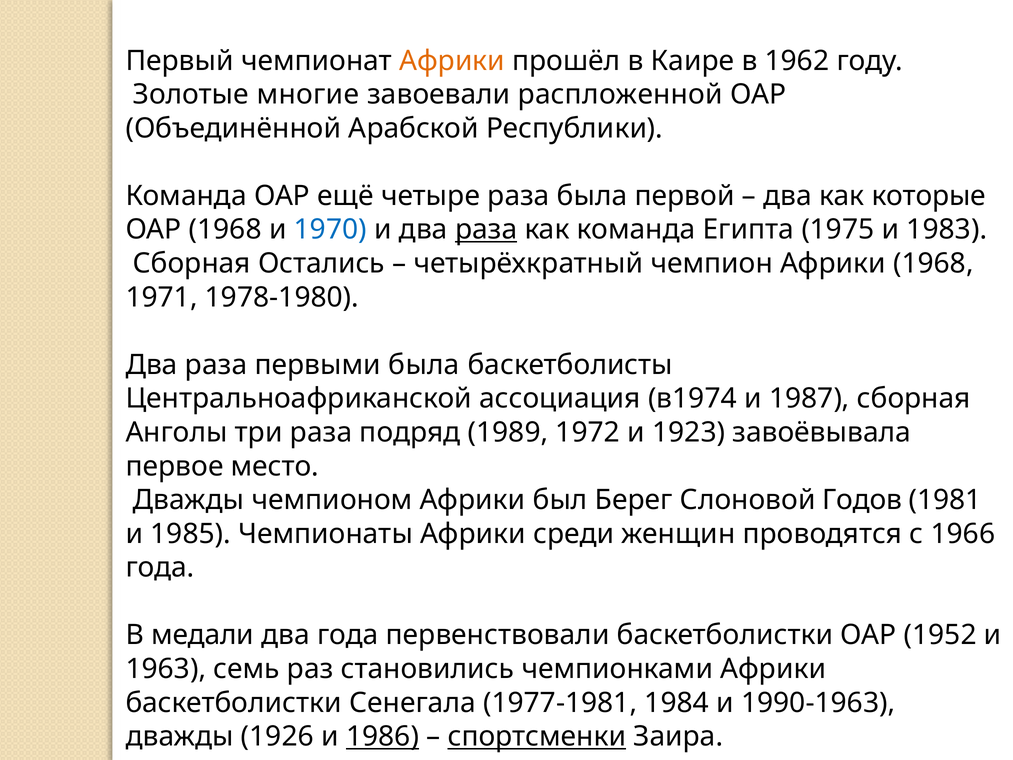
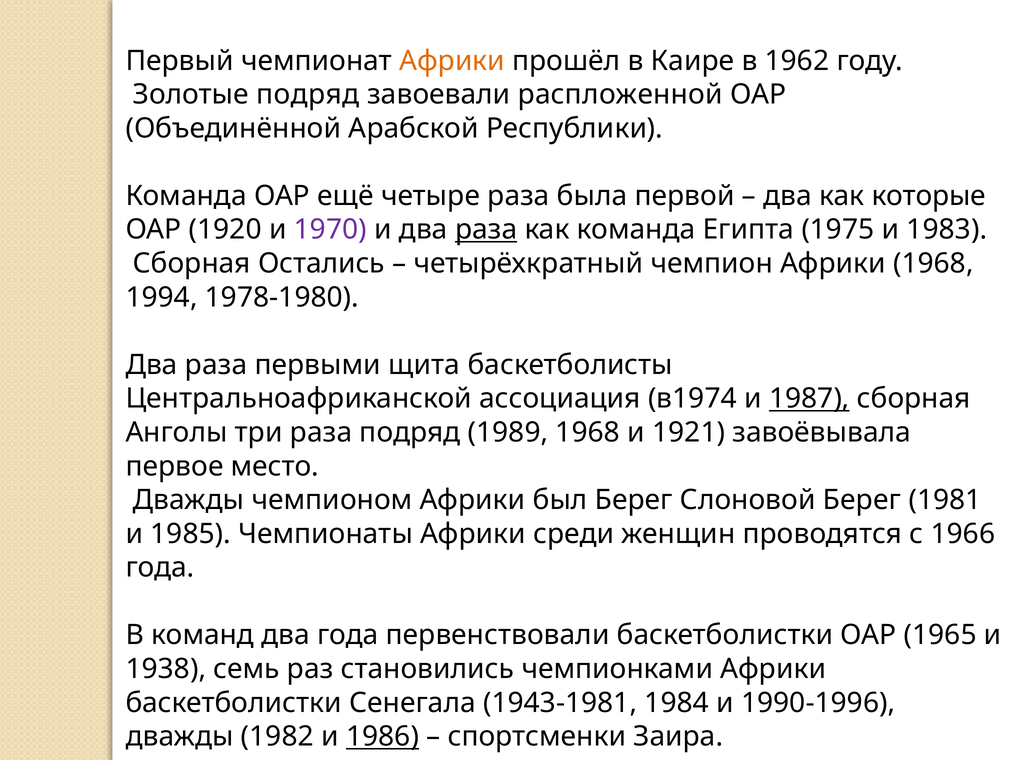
Золотые многие: многие -> подряд
ОАР 1968: 1968 -> 1920
1970 colour: blue -> purple
1971: 1971 -> 1994
первыми была: была -> щита
1987 underline: none -> present
1989 1972: 1972 -> 1968
1923: 1923 -> 1921
Слоновой Годов: Годов -> Берег
медали: медали -> команд
1952: 1952 -> 1965
1963: 1963 -> 1938
1977-1981: 1977-1981 -> 1943-1981
1990-1963: 1990-1963 -> 1990-1996
1926: 1926 -> 1982
спортсменки underline: present -> none
